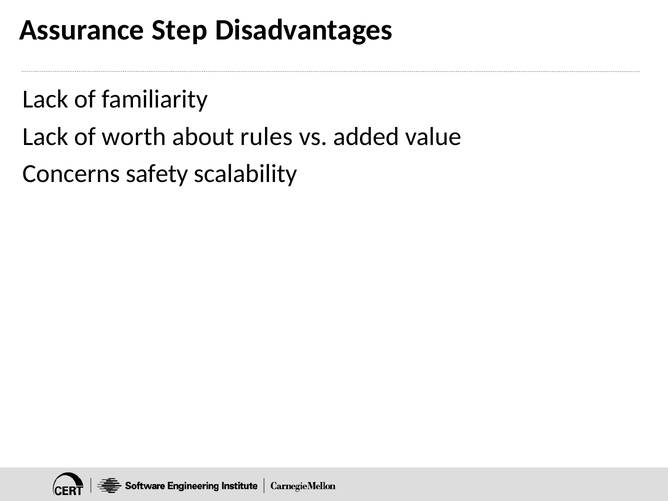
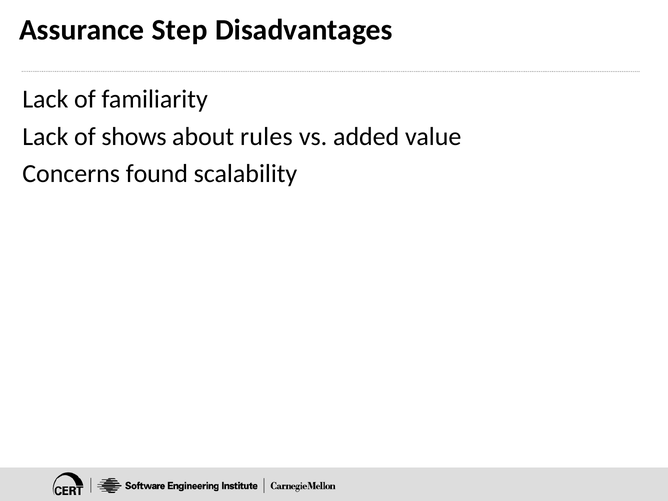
worth: worth -> shows
safety: safety -> found
